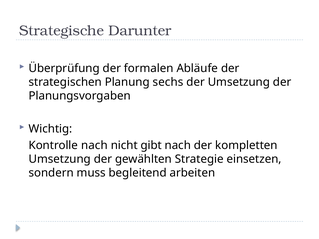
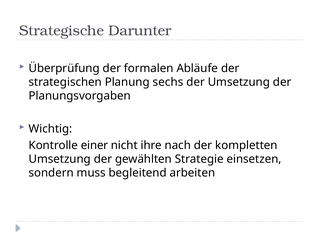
Kontrolle nach: nach -> einer
gibt: gibt -> ihre
